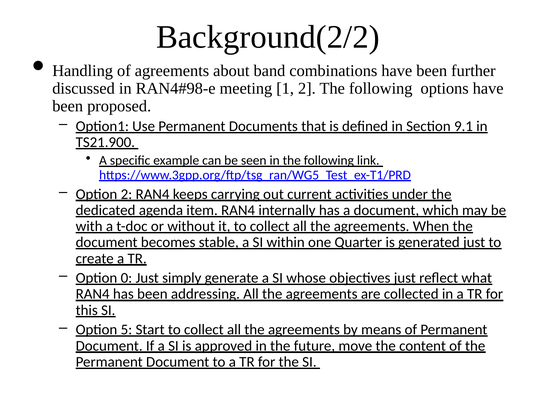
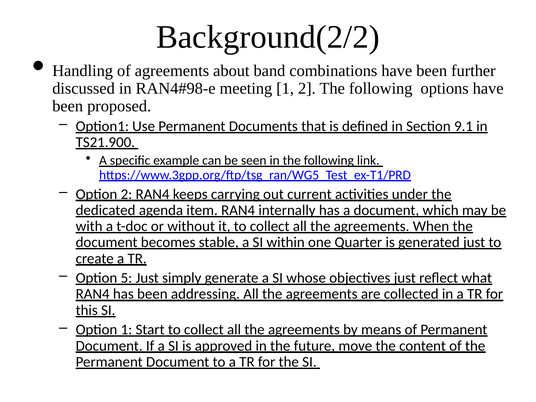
0: 0 -> 5
Option 5: 5 -> 1
